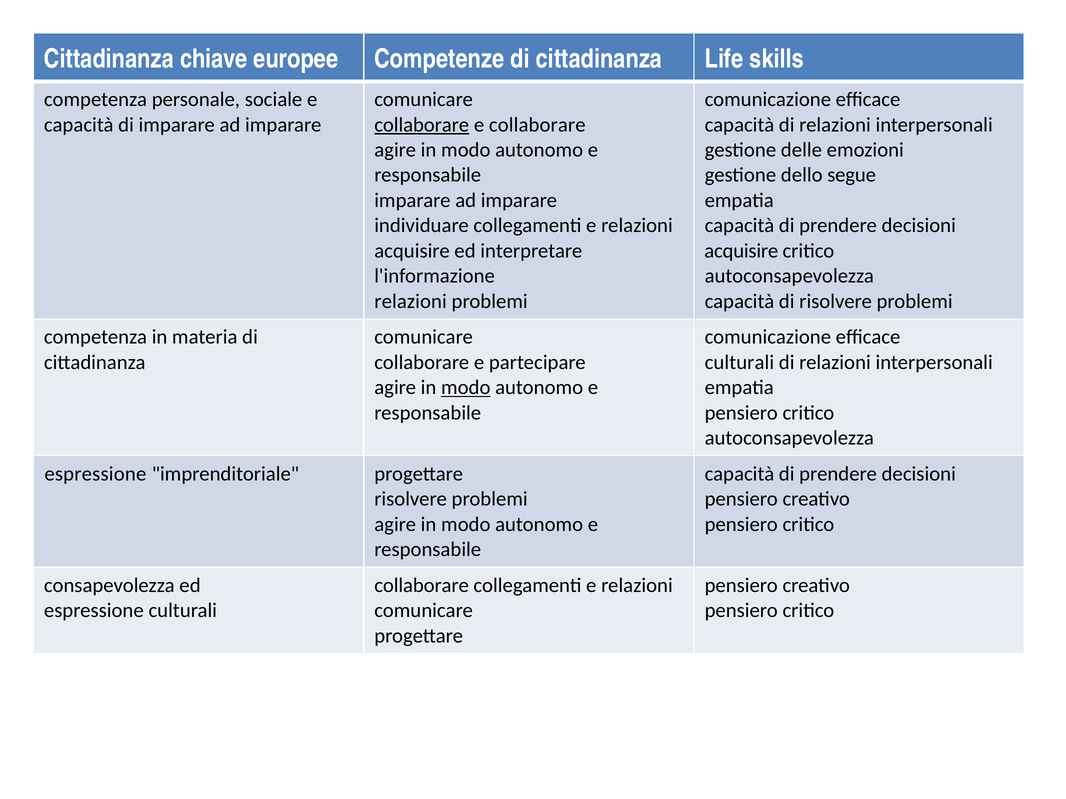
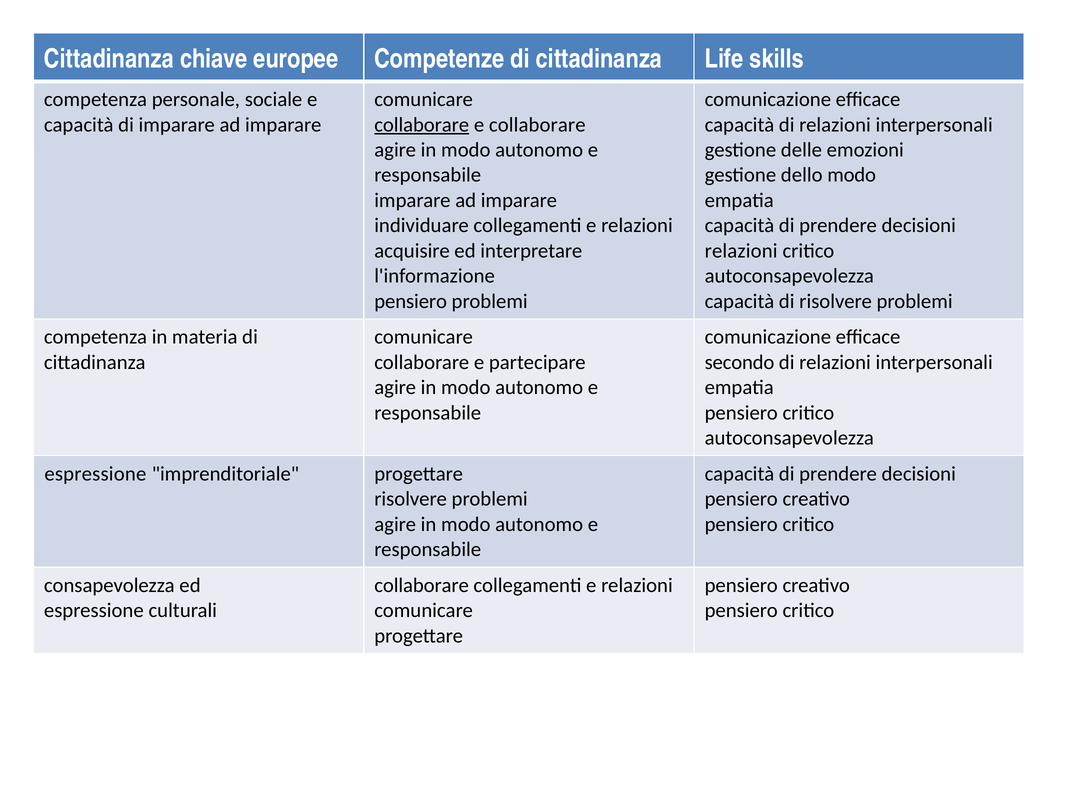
dello segue: segue -> modo
acquisire at (741, 251): acquisire -> relazioni
relazioni at (411, 301): relazioni -> pensiero
culturali at (739, 363): culturali -> secondo
modo at (466, 388) underline: present -> none
